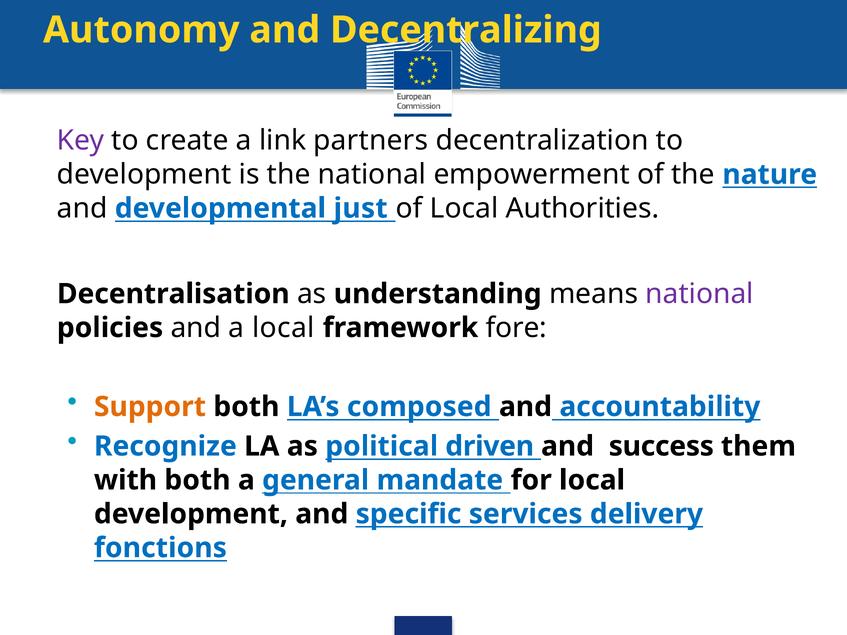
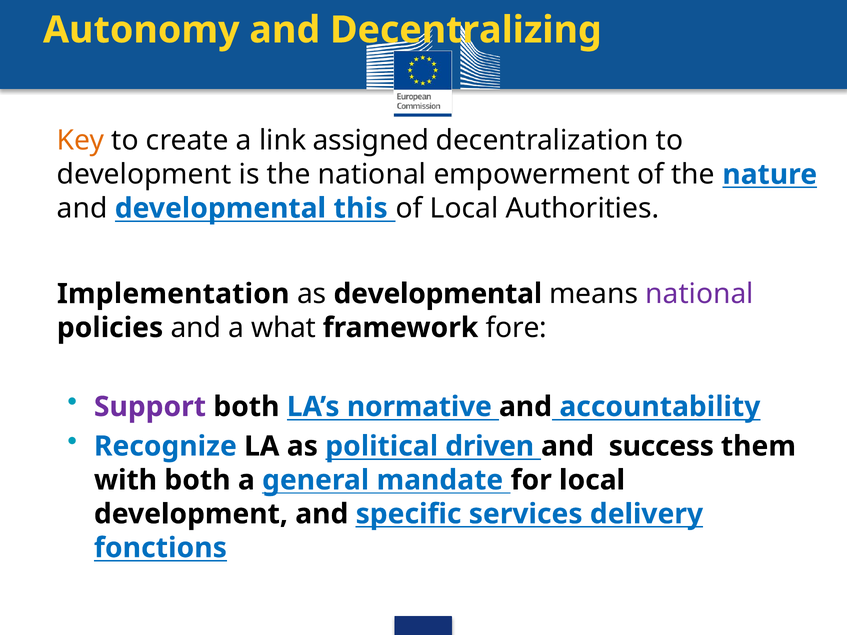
Key colour: purple -> orange
partners: partners -> assigned
just: just -> this
Decentralisation: Decentralisation -> Implementation
as understanding: understanding -> developmental
a local: local -> what
Support colour: orange -> purple
composed: composed -> normative
